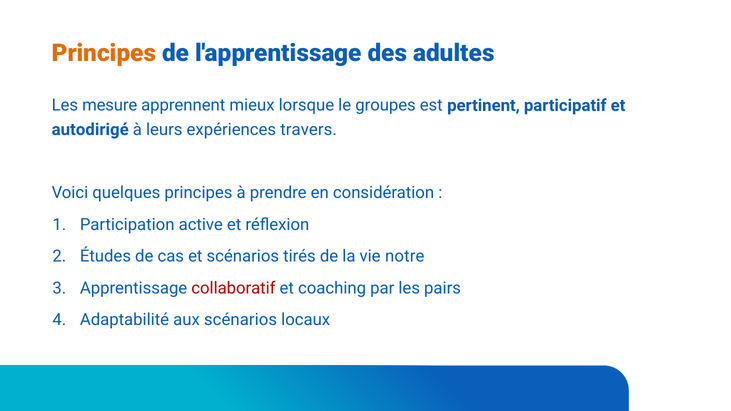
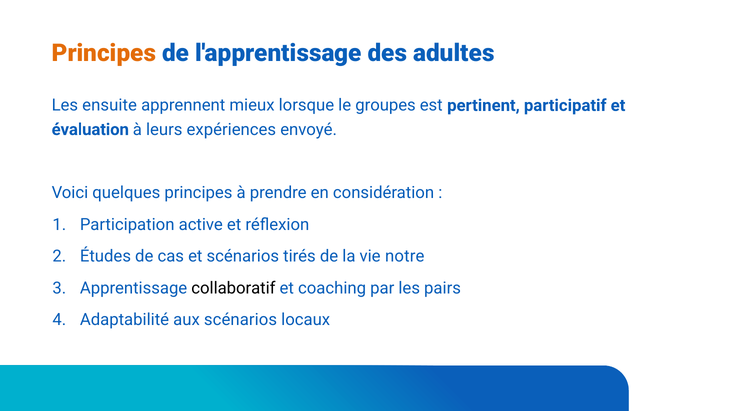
mesure: mesure -> ensuite
autodirigé: autodirigé -> évaluation
travers: travers -> envoyé
collaboratif colour: red -> black
